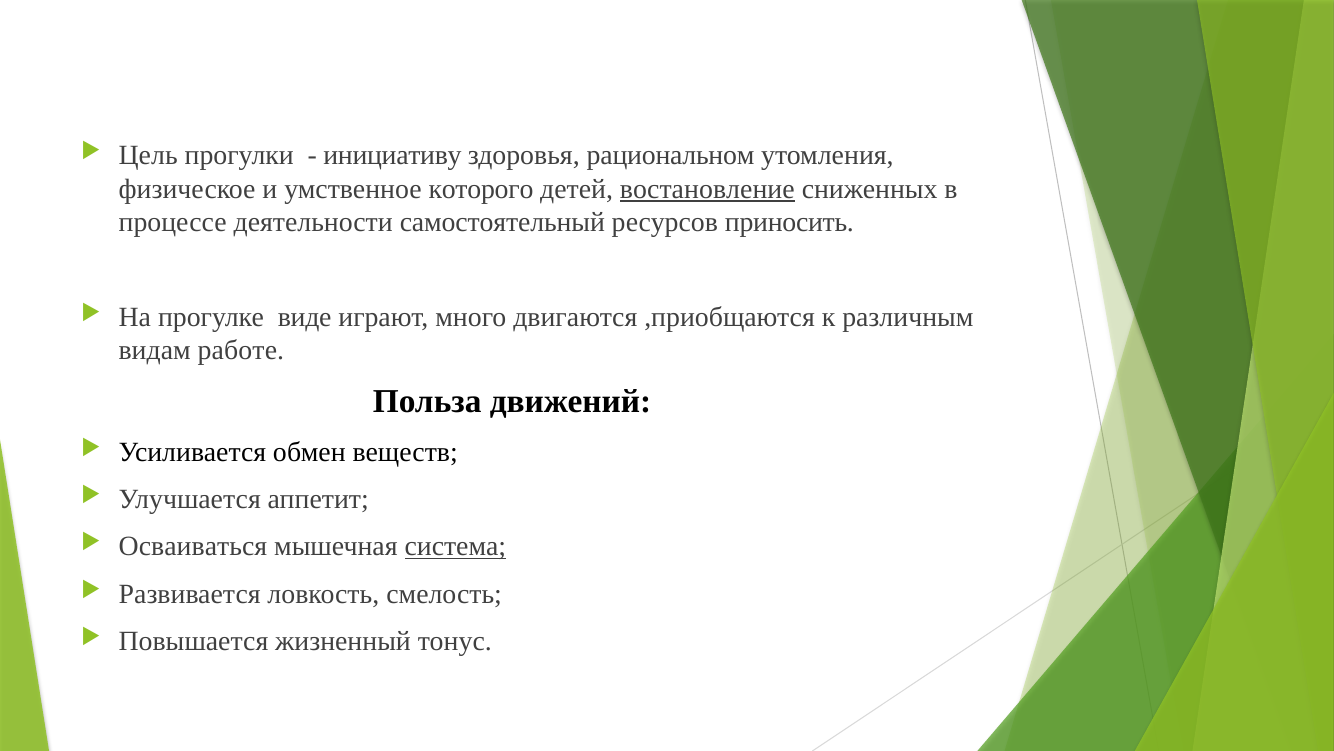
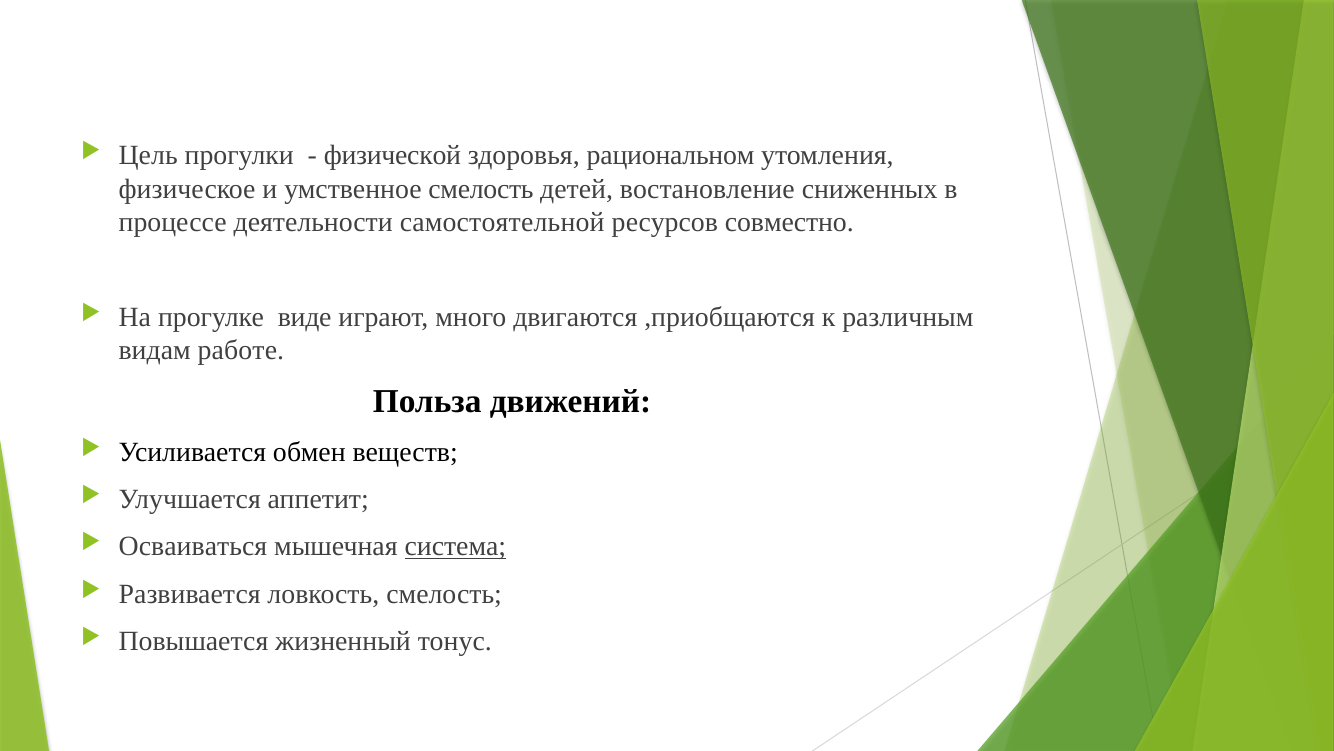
инициативу: инициативу -> физической
умственное которого: которого -> смелость
востановление underline: present -> none
самостоятельный: самостоятельный -> самостоятельной
приносить: приносить -> совместно
